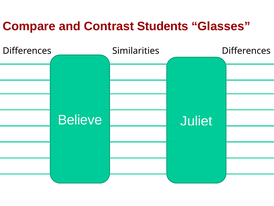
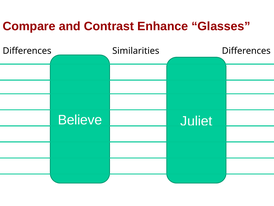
Students: Students -> Enhance
